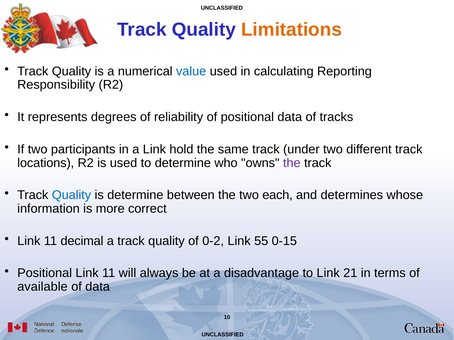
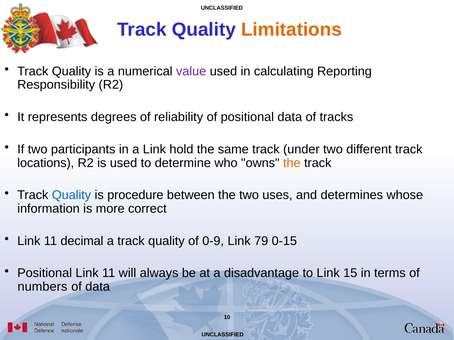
value colour: blue -> purple
the at (292, 163) colour: purple -> orange
is determine: determine -> procedure
each: each -> uses
0-2: 0-2 -> 0-9
55: 55 -> 79
21: 21 -> 15
available: available -> numbers
